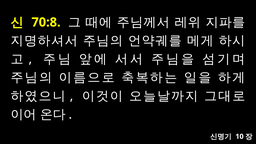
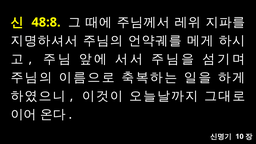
70:8: 70:8 -> 48:8
